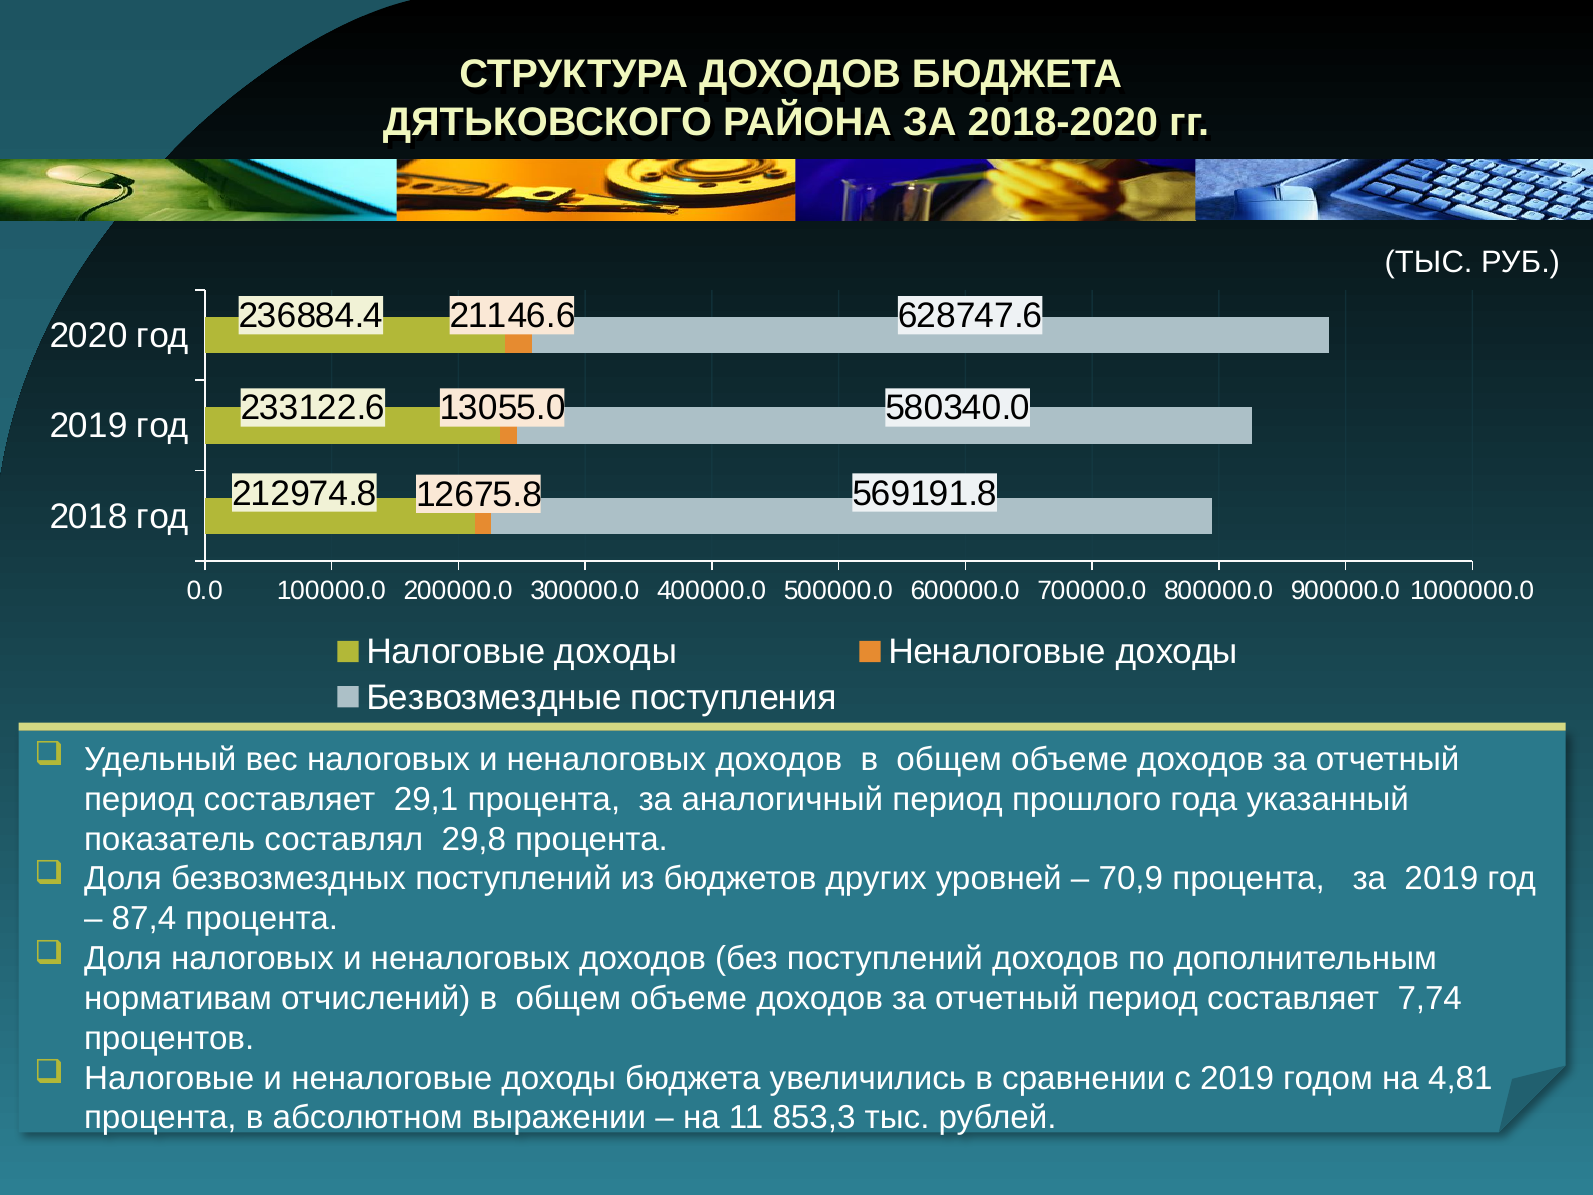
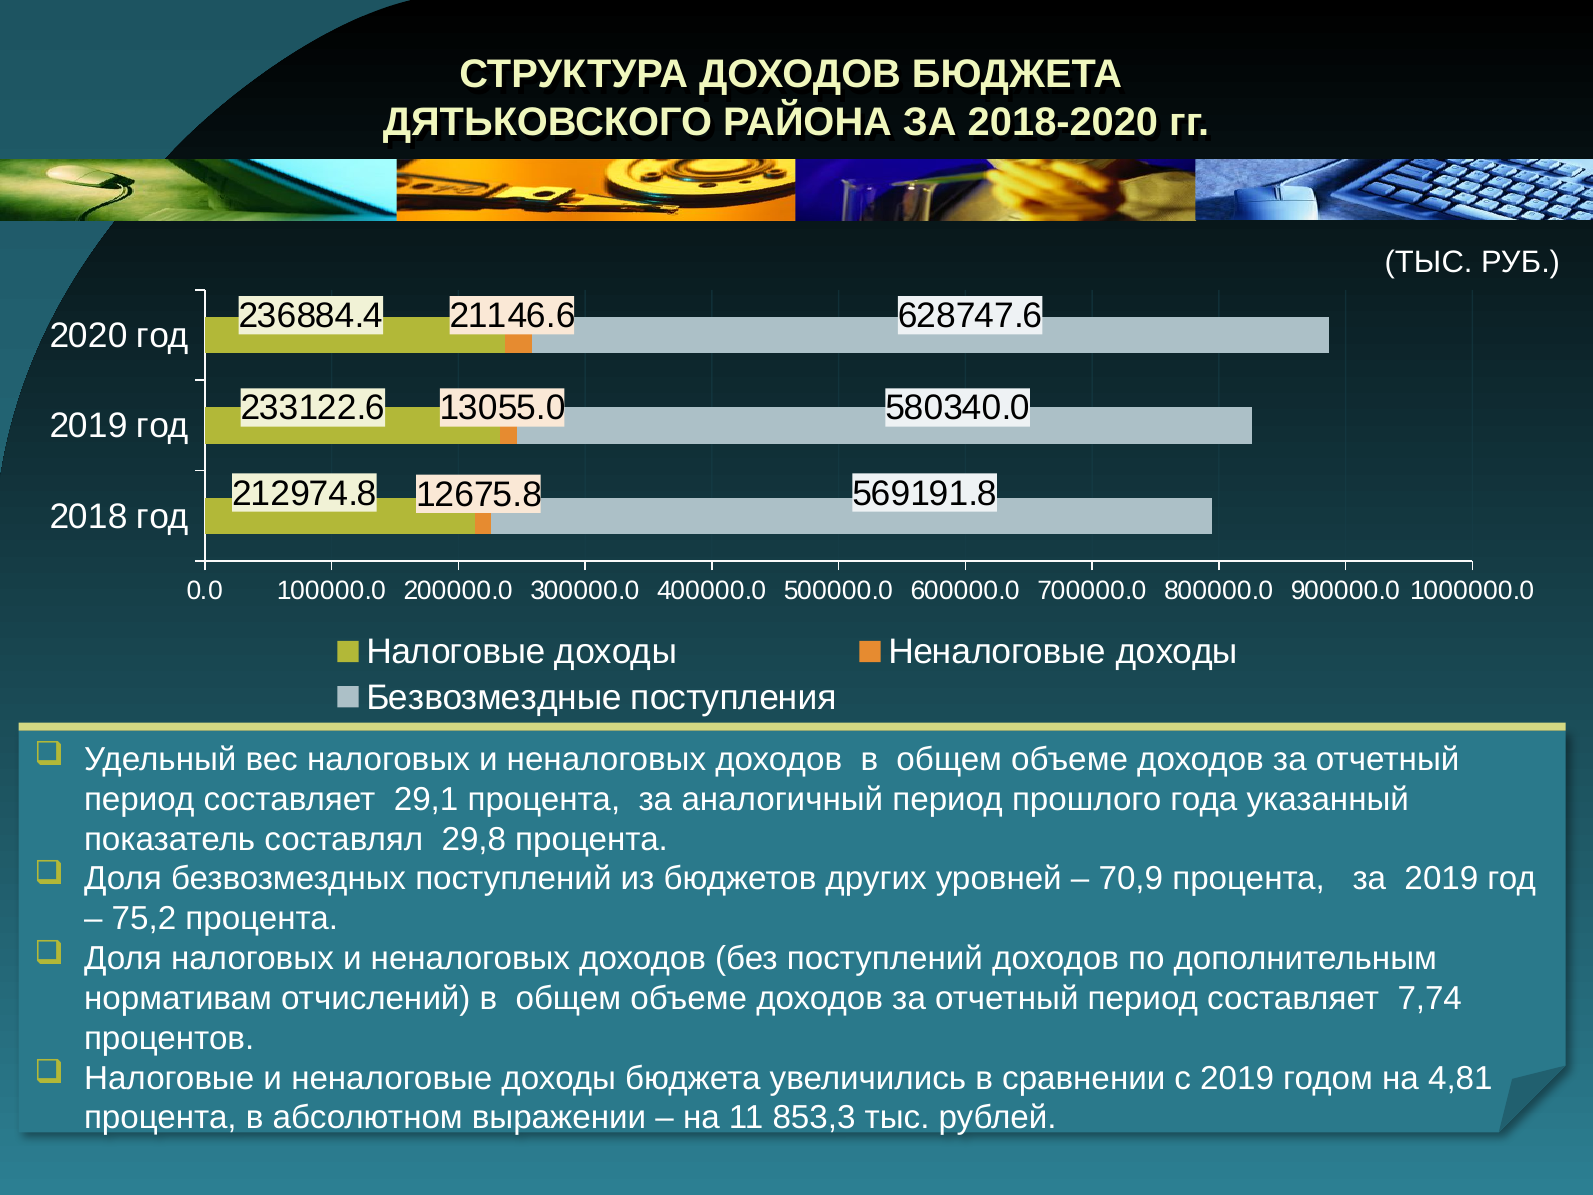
87,4: 87,4 -> 75,2
